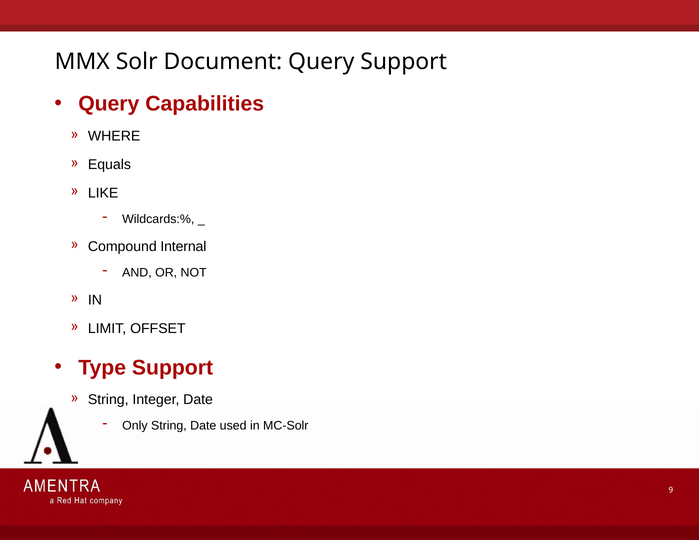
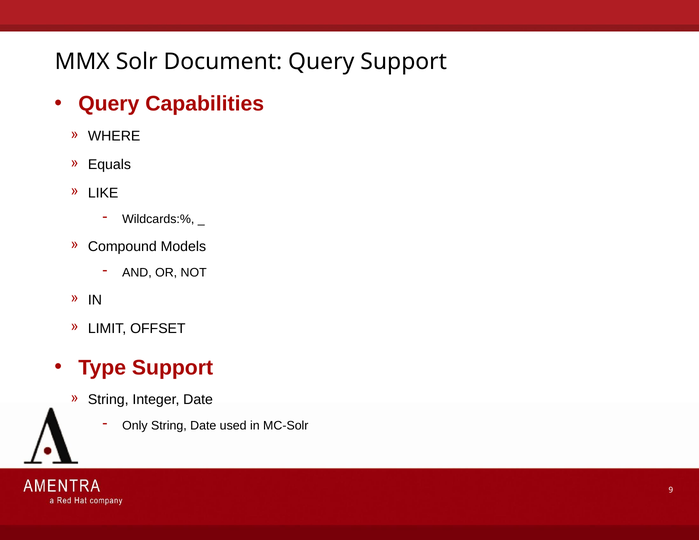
Internal: Internal -> Models
